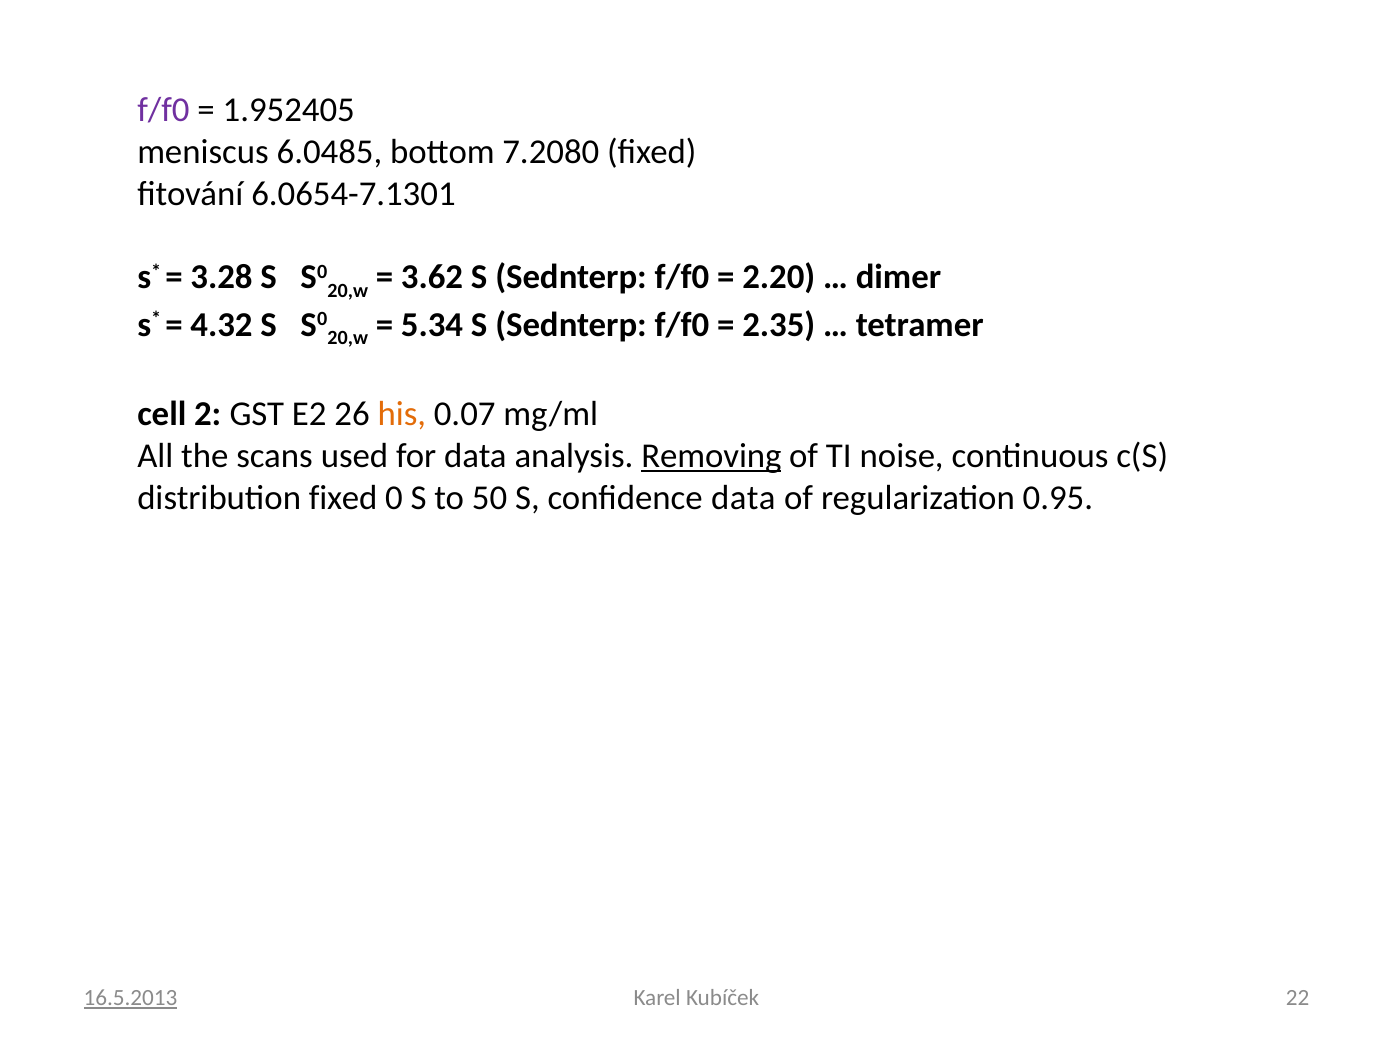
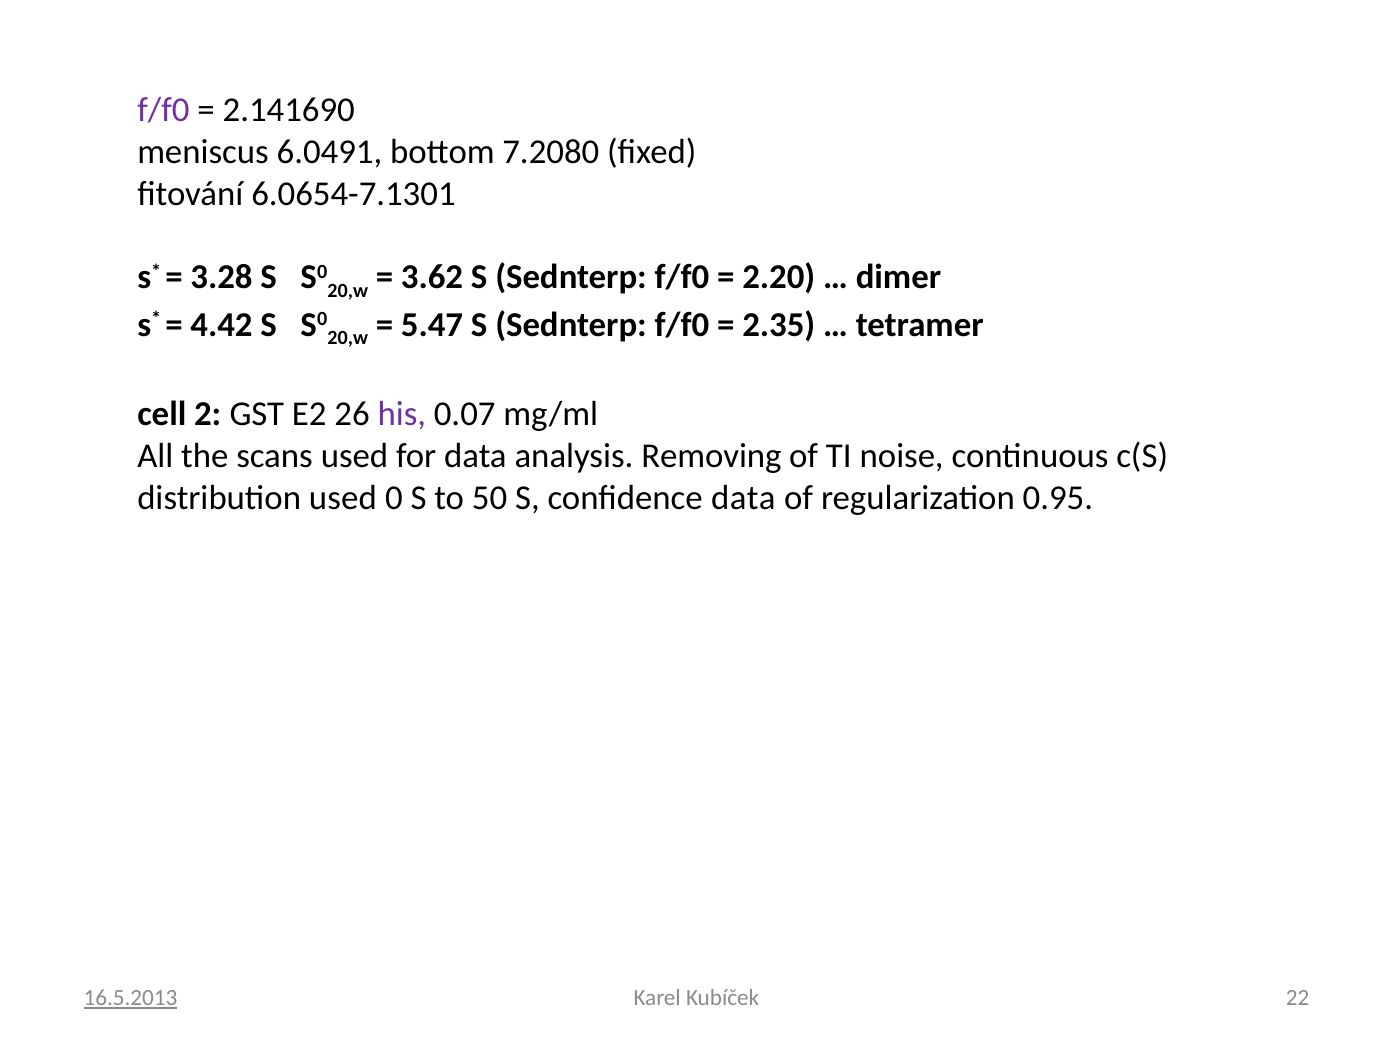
1.952405: 1.952405 -> 2.141690
6.0485: 6.0485 -> 6.0491
4.32: 4.32 -> 4.42
5.34: 5.34 -> 5.47
his colour: orange -> purple
Removing underline: present -> none
distribution fixed: fixed -> used
